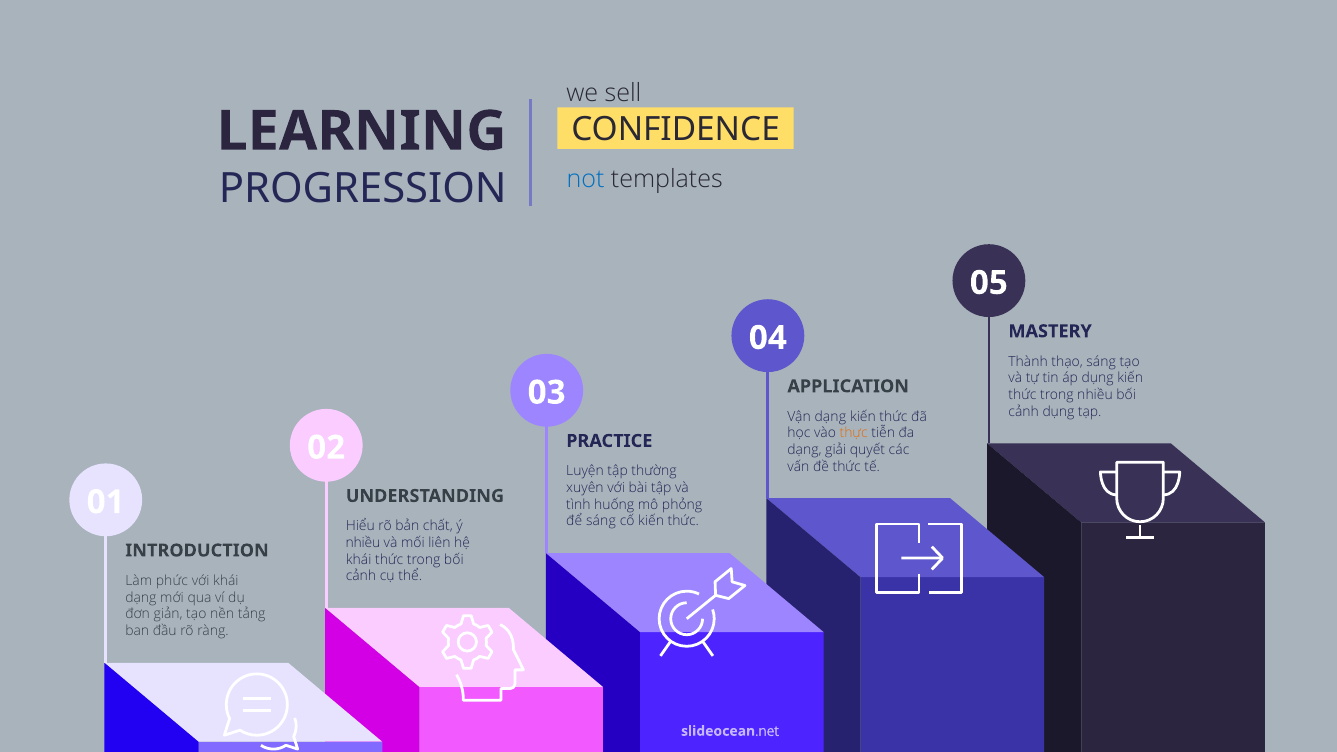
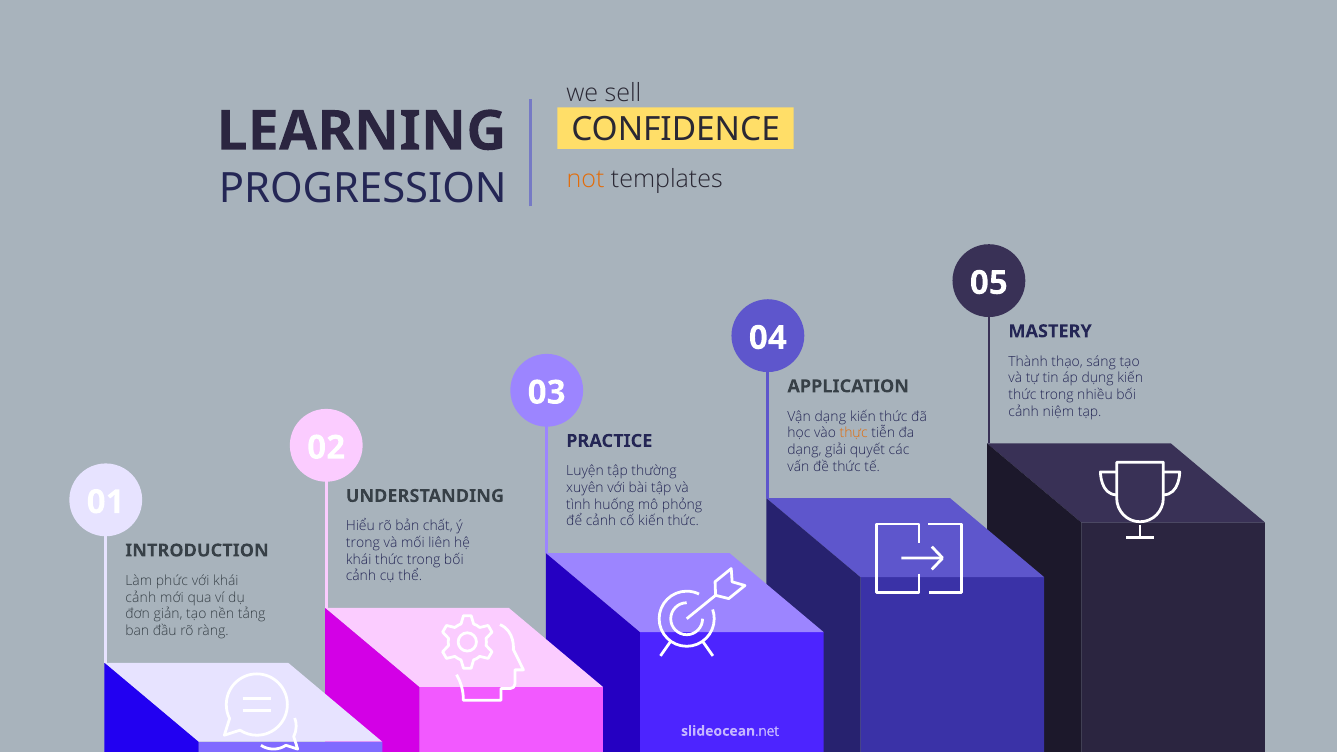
not colour: blue -> orange
cảnh dụng: dụng -> niệm
để sáng: sáng -> cảnh
nhiều at (363, 543): nhiều -> trong
dạng at (141, 598): dạng -> cảnh
